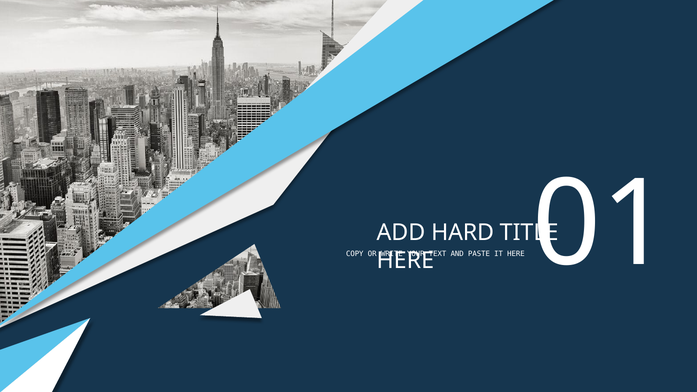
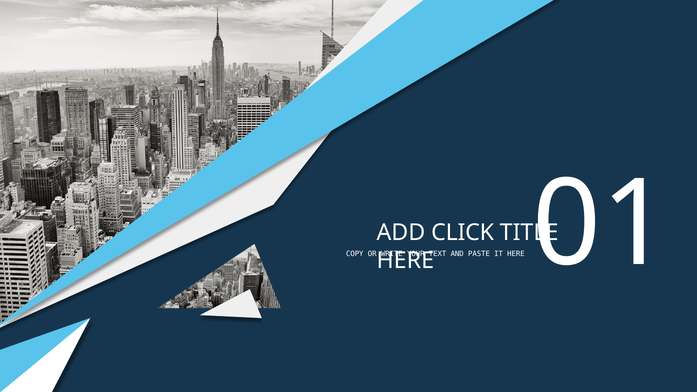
HARD: HARD -> CLICK
